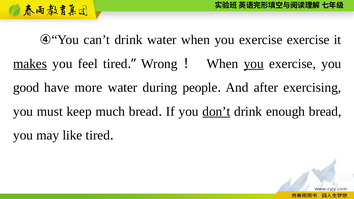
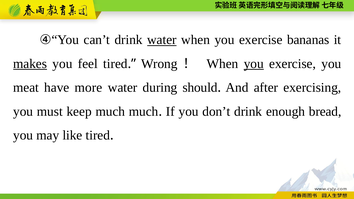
water at (162, 40) underline: none -> present
exercise exercise: exercise -> bananas
good: good -> meat
people: people -> should
much bread: bread -> much
don’t underline: present -> none
